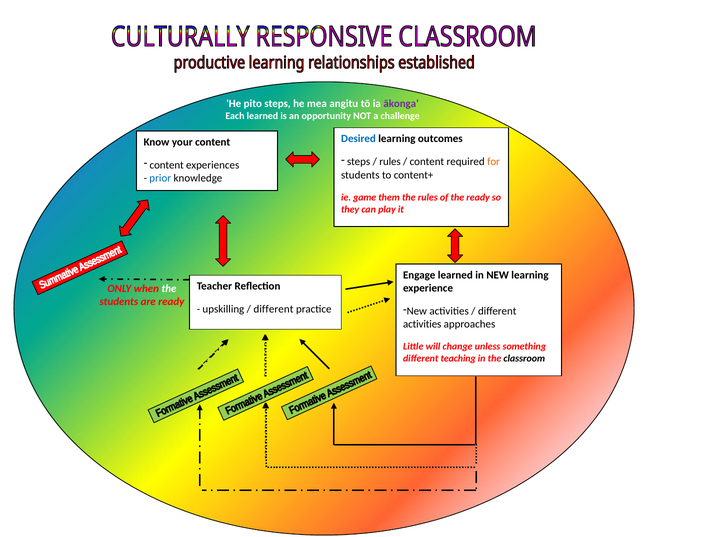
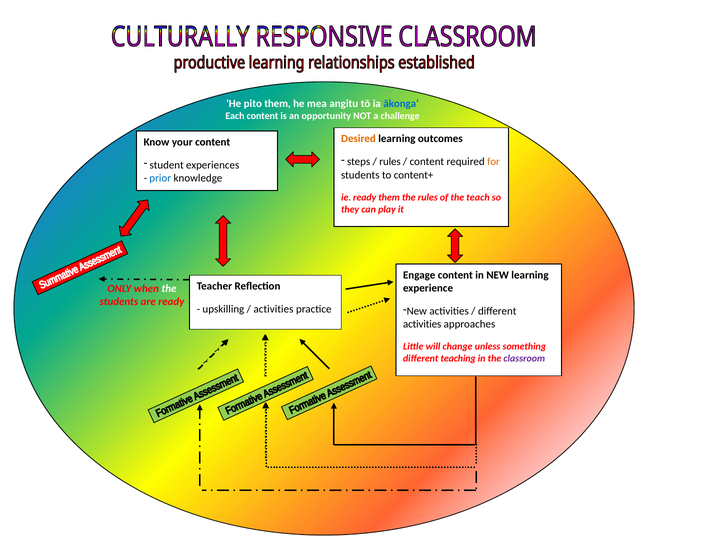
pito steps: steps -> them
ākonga‘ colour: purple -> blue
Each learned: learned -> content
Desired colour: blue -> orange
content at (167, 165): content -> student
ie game: game -> ready
the ready: ready -> teach
Engage learned: learned -> content
different at (273, 310): different -> activities
classroom colour: black -> purple
